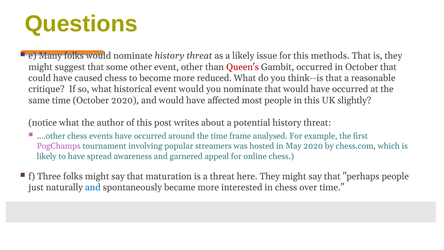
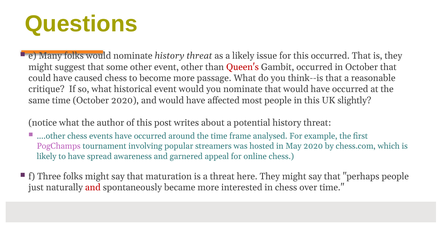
this methods: methods -> occurred
reduced: reduced -> passage
and at (93, 187) colour: blue -> red
